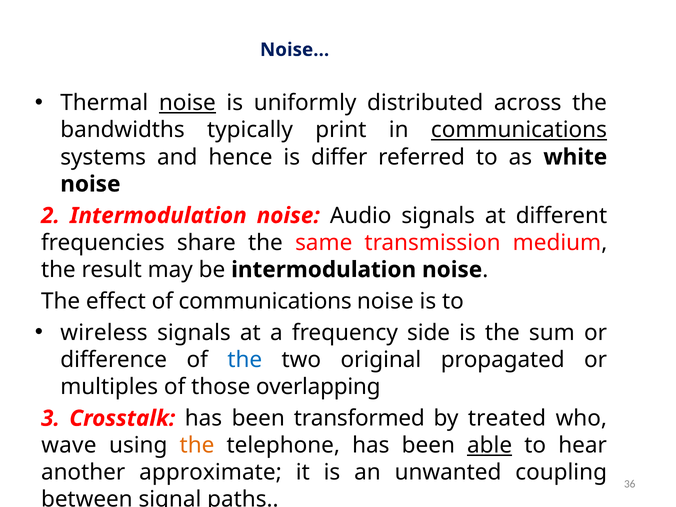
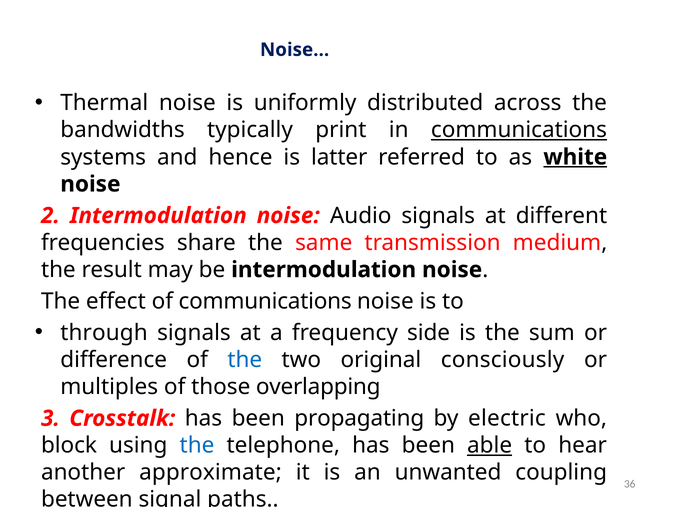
noise at (187, 103) underline: present -> none
differ: differ -> latter
white underline: none -> present
wireless: wireless -> through
propagated: propagated -> consciously
transformed: transformed -> propagating
treated: treated -> electric
wave: wave -> block
the at (197, 445) colour: orange -> blue
